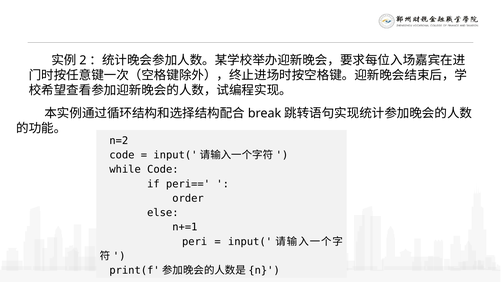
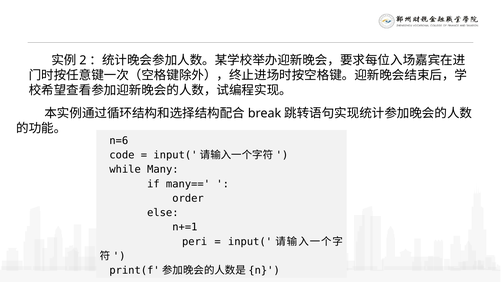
n=2: n=2 -> n=6
while Code: Code -> Many
peri==: peri== -> many==
